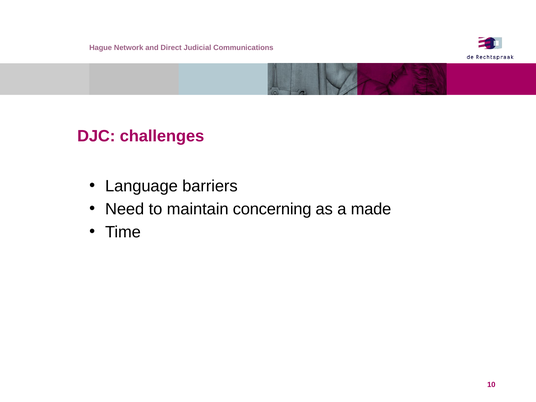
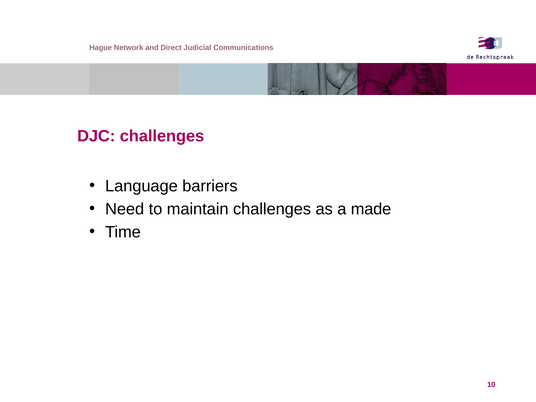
maintain concerning: concerning -> challenges
